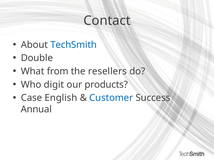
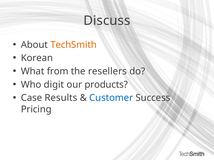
Contact: Contact -> Discuss
TechSmith colour: blue -> orange
Double: Double -> Korean
English: English -> Results
Annual: Annual -> Pricing
